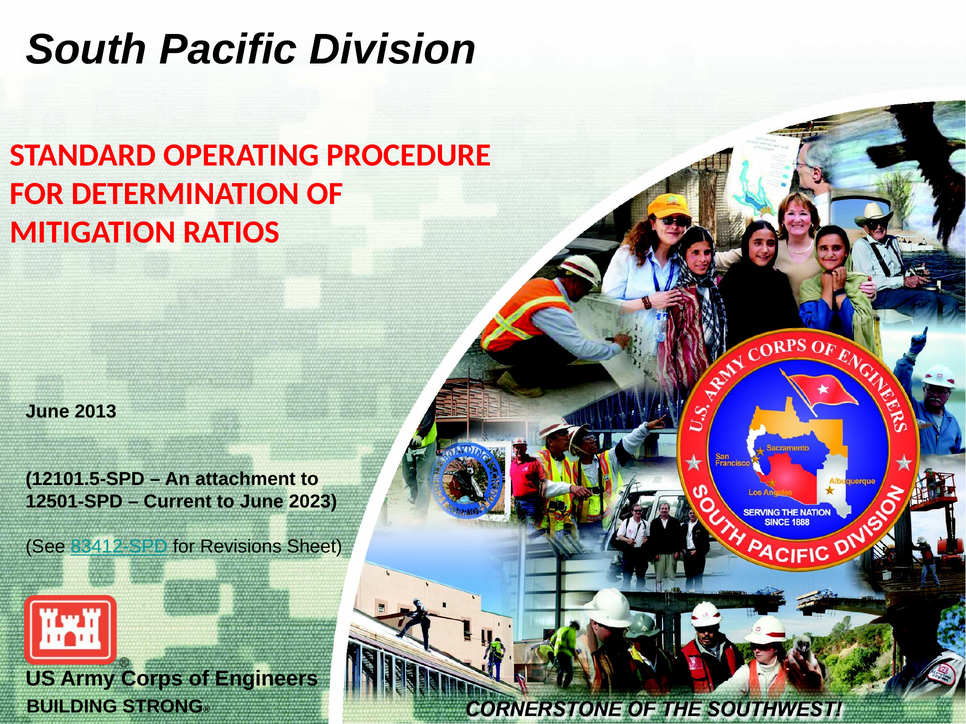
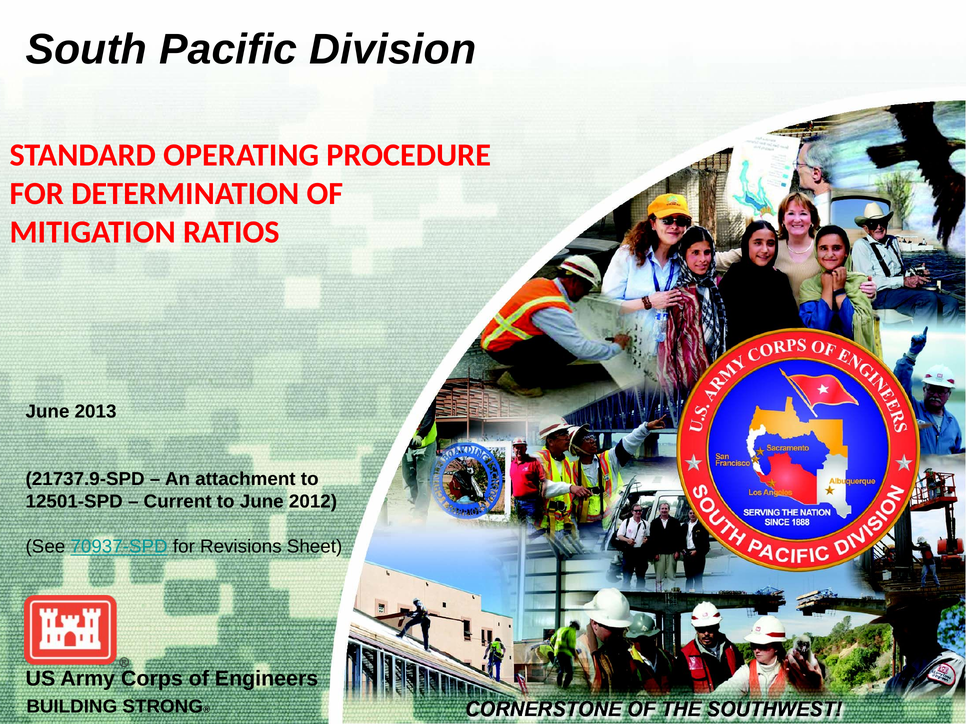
12101.5-SPD: 12101.5-SPD -> 21737.9-SPD
2023: 2023 -> 2012
83412-SPD: 83412-SPD -> 70937-SPD
